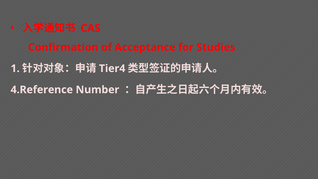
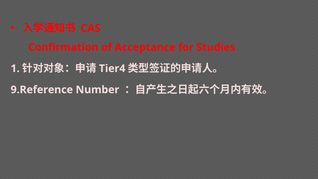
4.Reference: 4.Reference -> 9.Reference
